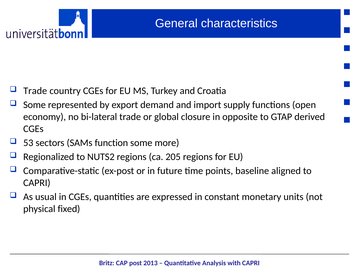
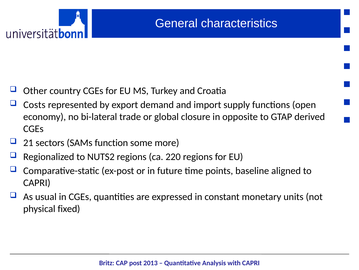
Trade at (35, 91): Trade -> Other
Some at (35, 105): Some -> Costs
53: 53 -> 21
205: 205 -> 220
